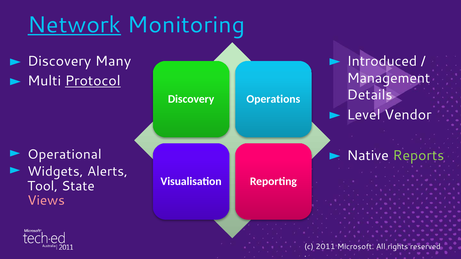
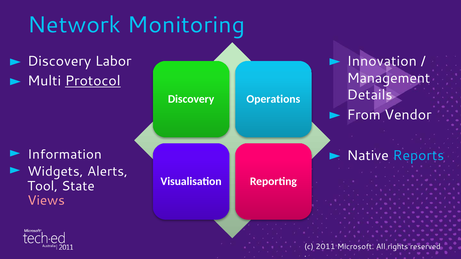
Network underline: present -> none
Introduced: Introduced -> Innovation
Many: Many -> Labor
Level: Level -> From
Operational: Operational -> Information
Reports colour: light green -> light blue
